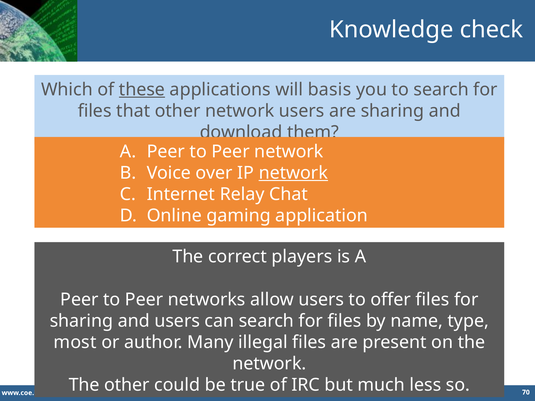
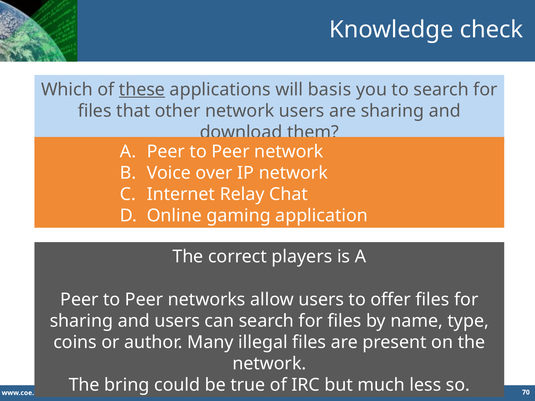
network at (293, 173) underline: present -> none
most: most -> coins
The other: other -> bring
